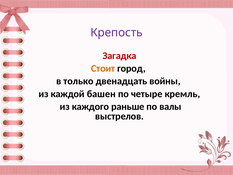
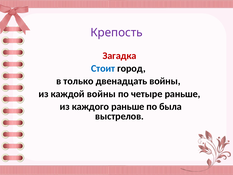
Стоит colour: orange -> blue
каждой башен: башен -> войны
четыре кремль: кремль -> раньше
валы: валы -> была
